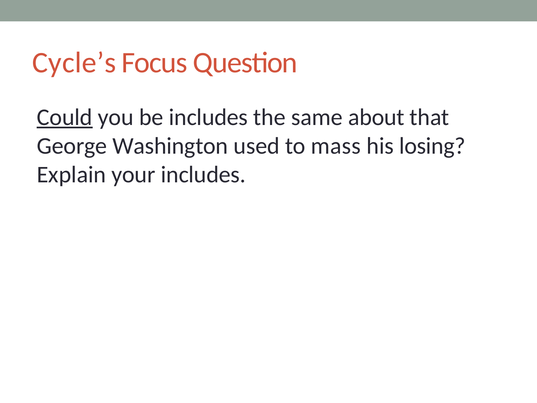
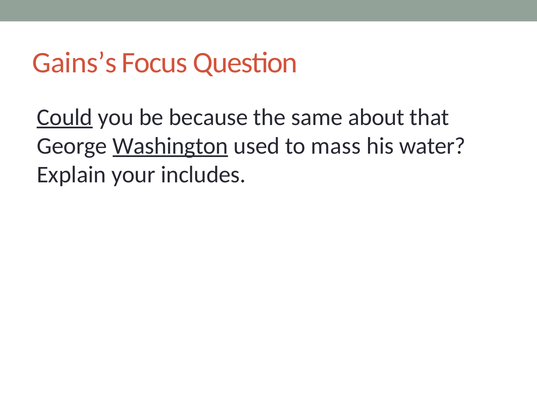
Cycle’s: Cycle’s -> Gains’s
be includes: includes -> because
Washington underline: none -> present
losing: losing -> water
